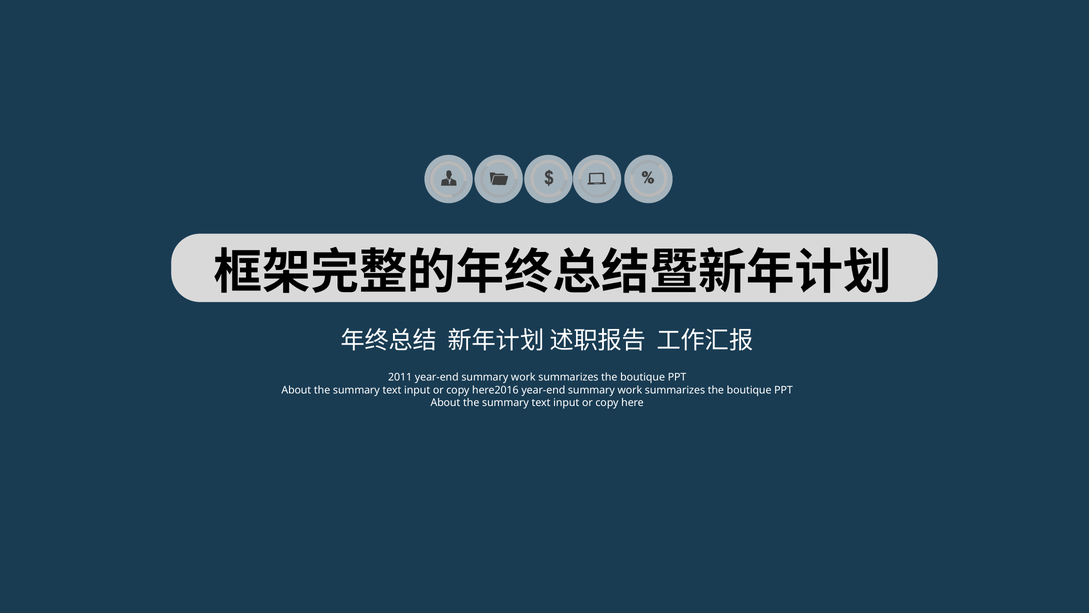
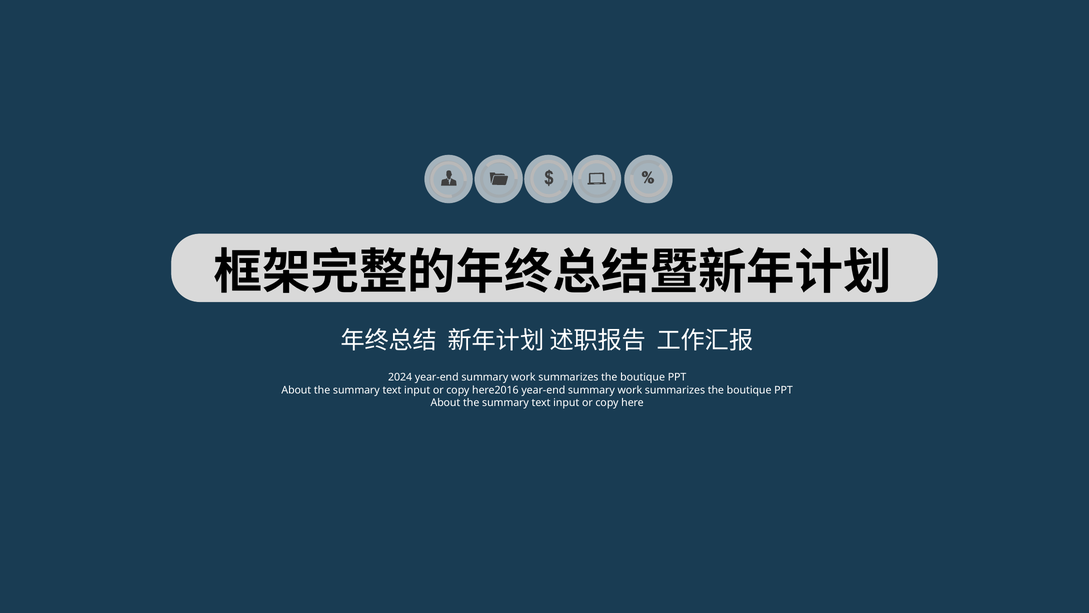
2011: 2011 -> 2024
